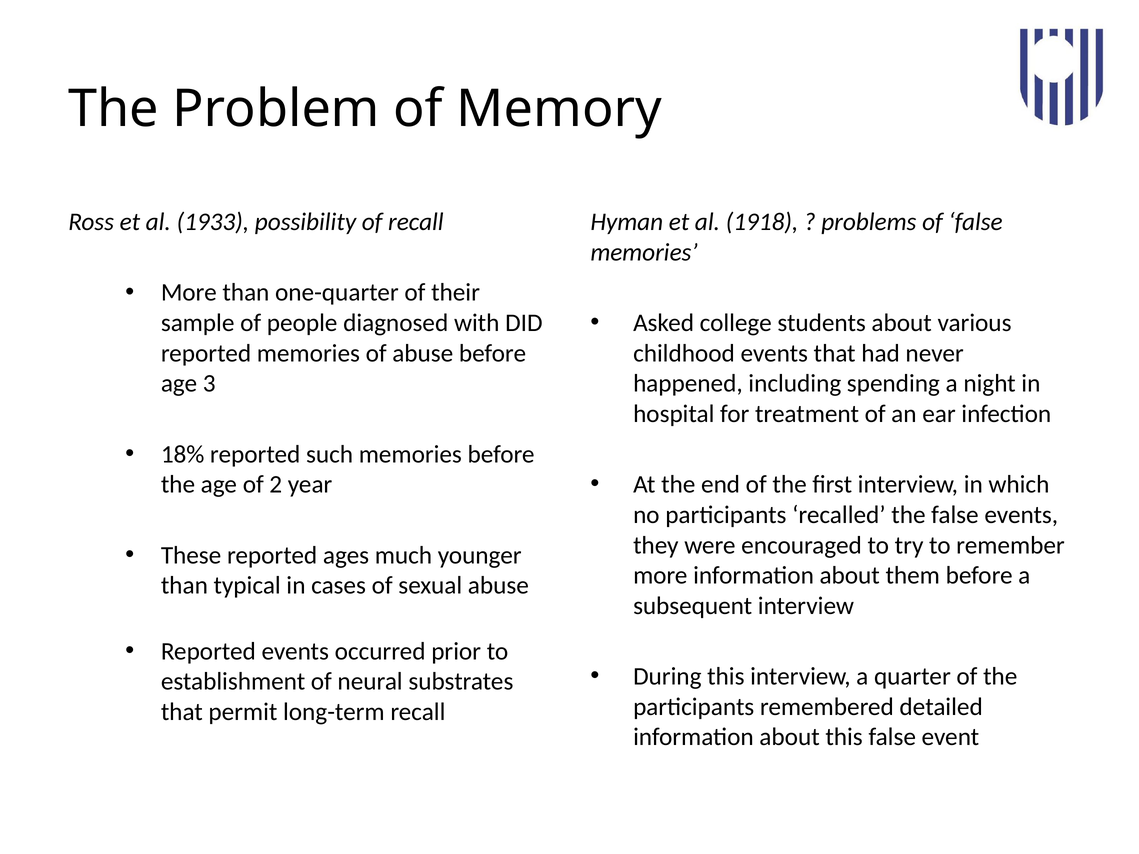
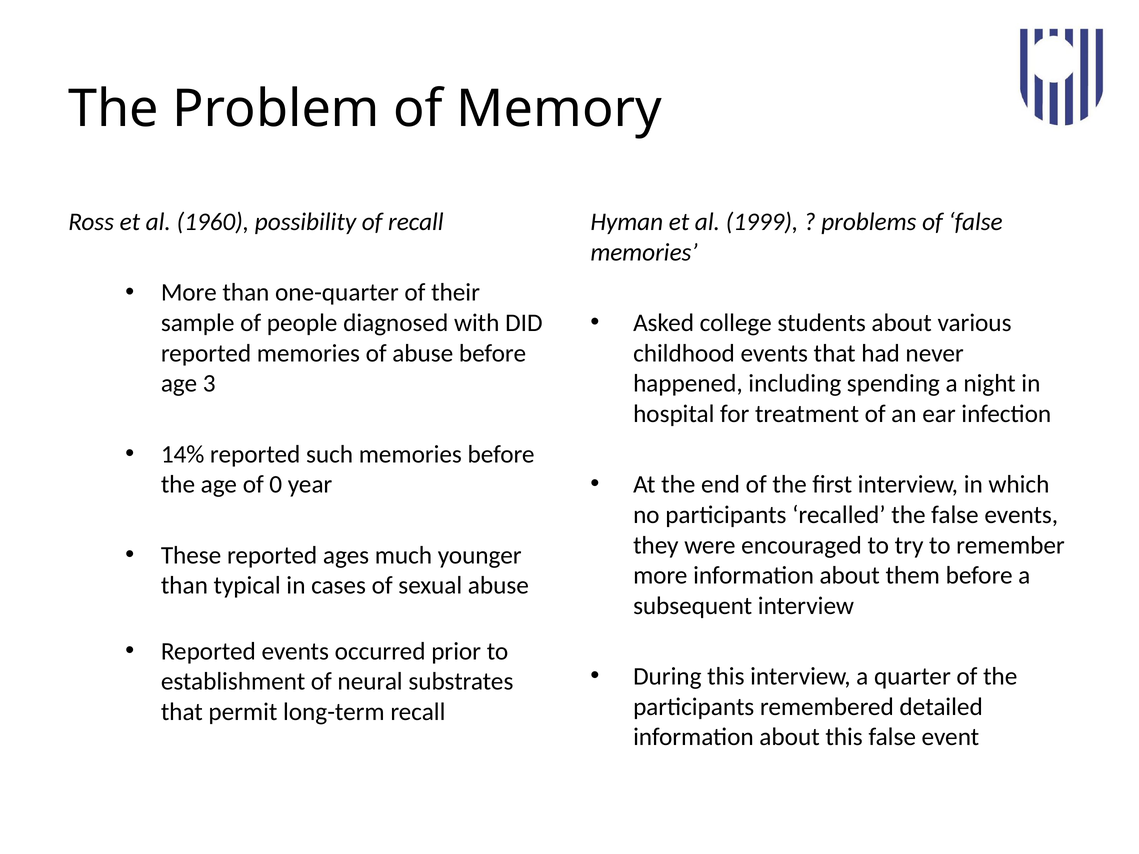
1933: 1933 -> 1960
1918: 1918 -> 1999
18%: 18% -> 14%
2: 2 -> 0
